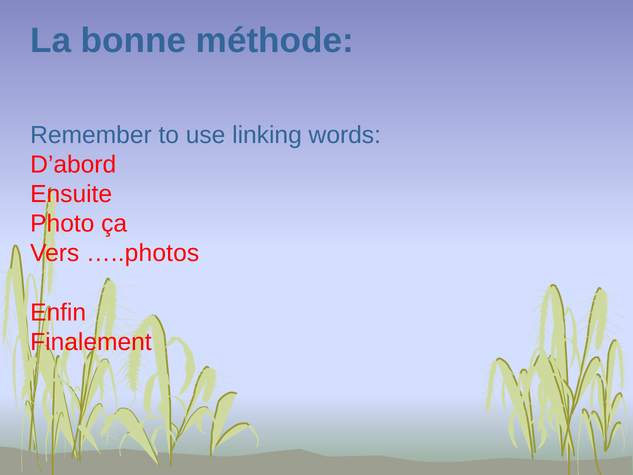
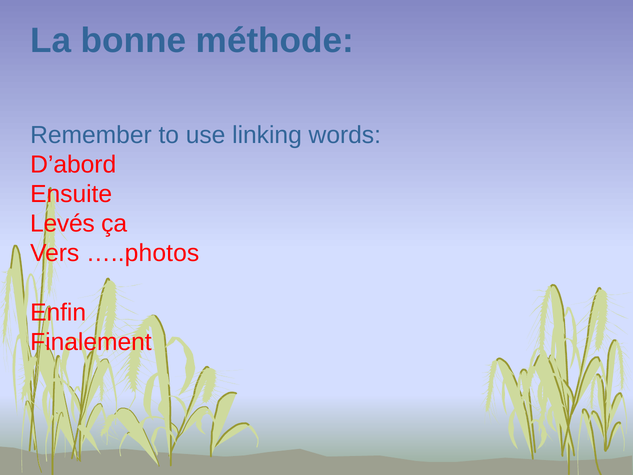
Photo: Photo -> Levés
